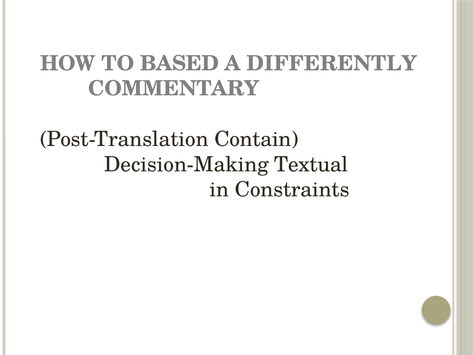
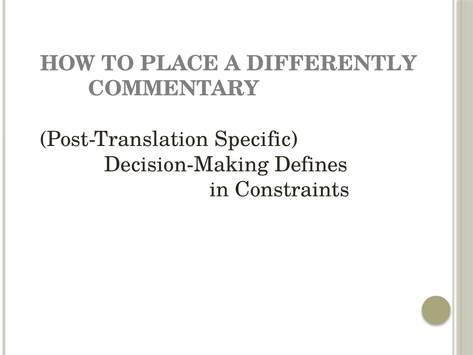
BASED: BASED -> PLACE
Contain: Contain -> Specific
Textual: Textual -> Defines
